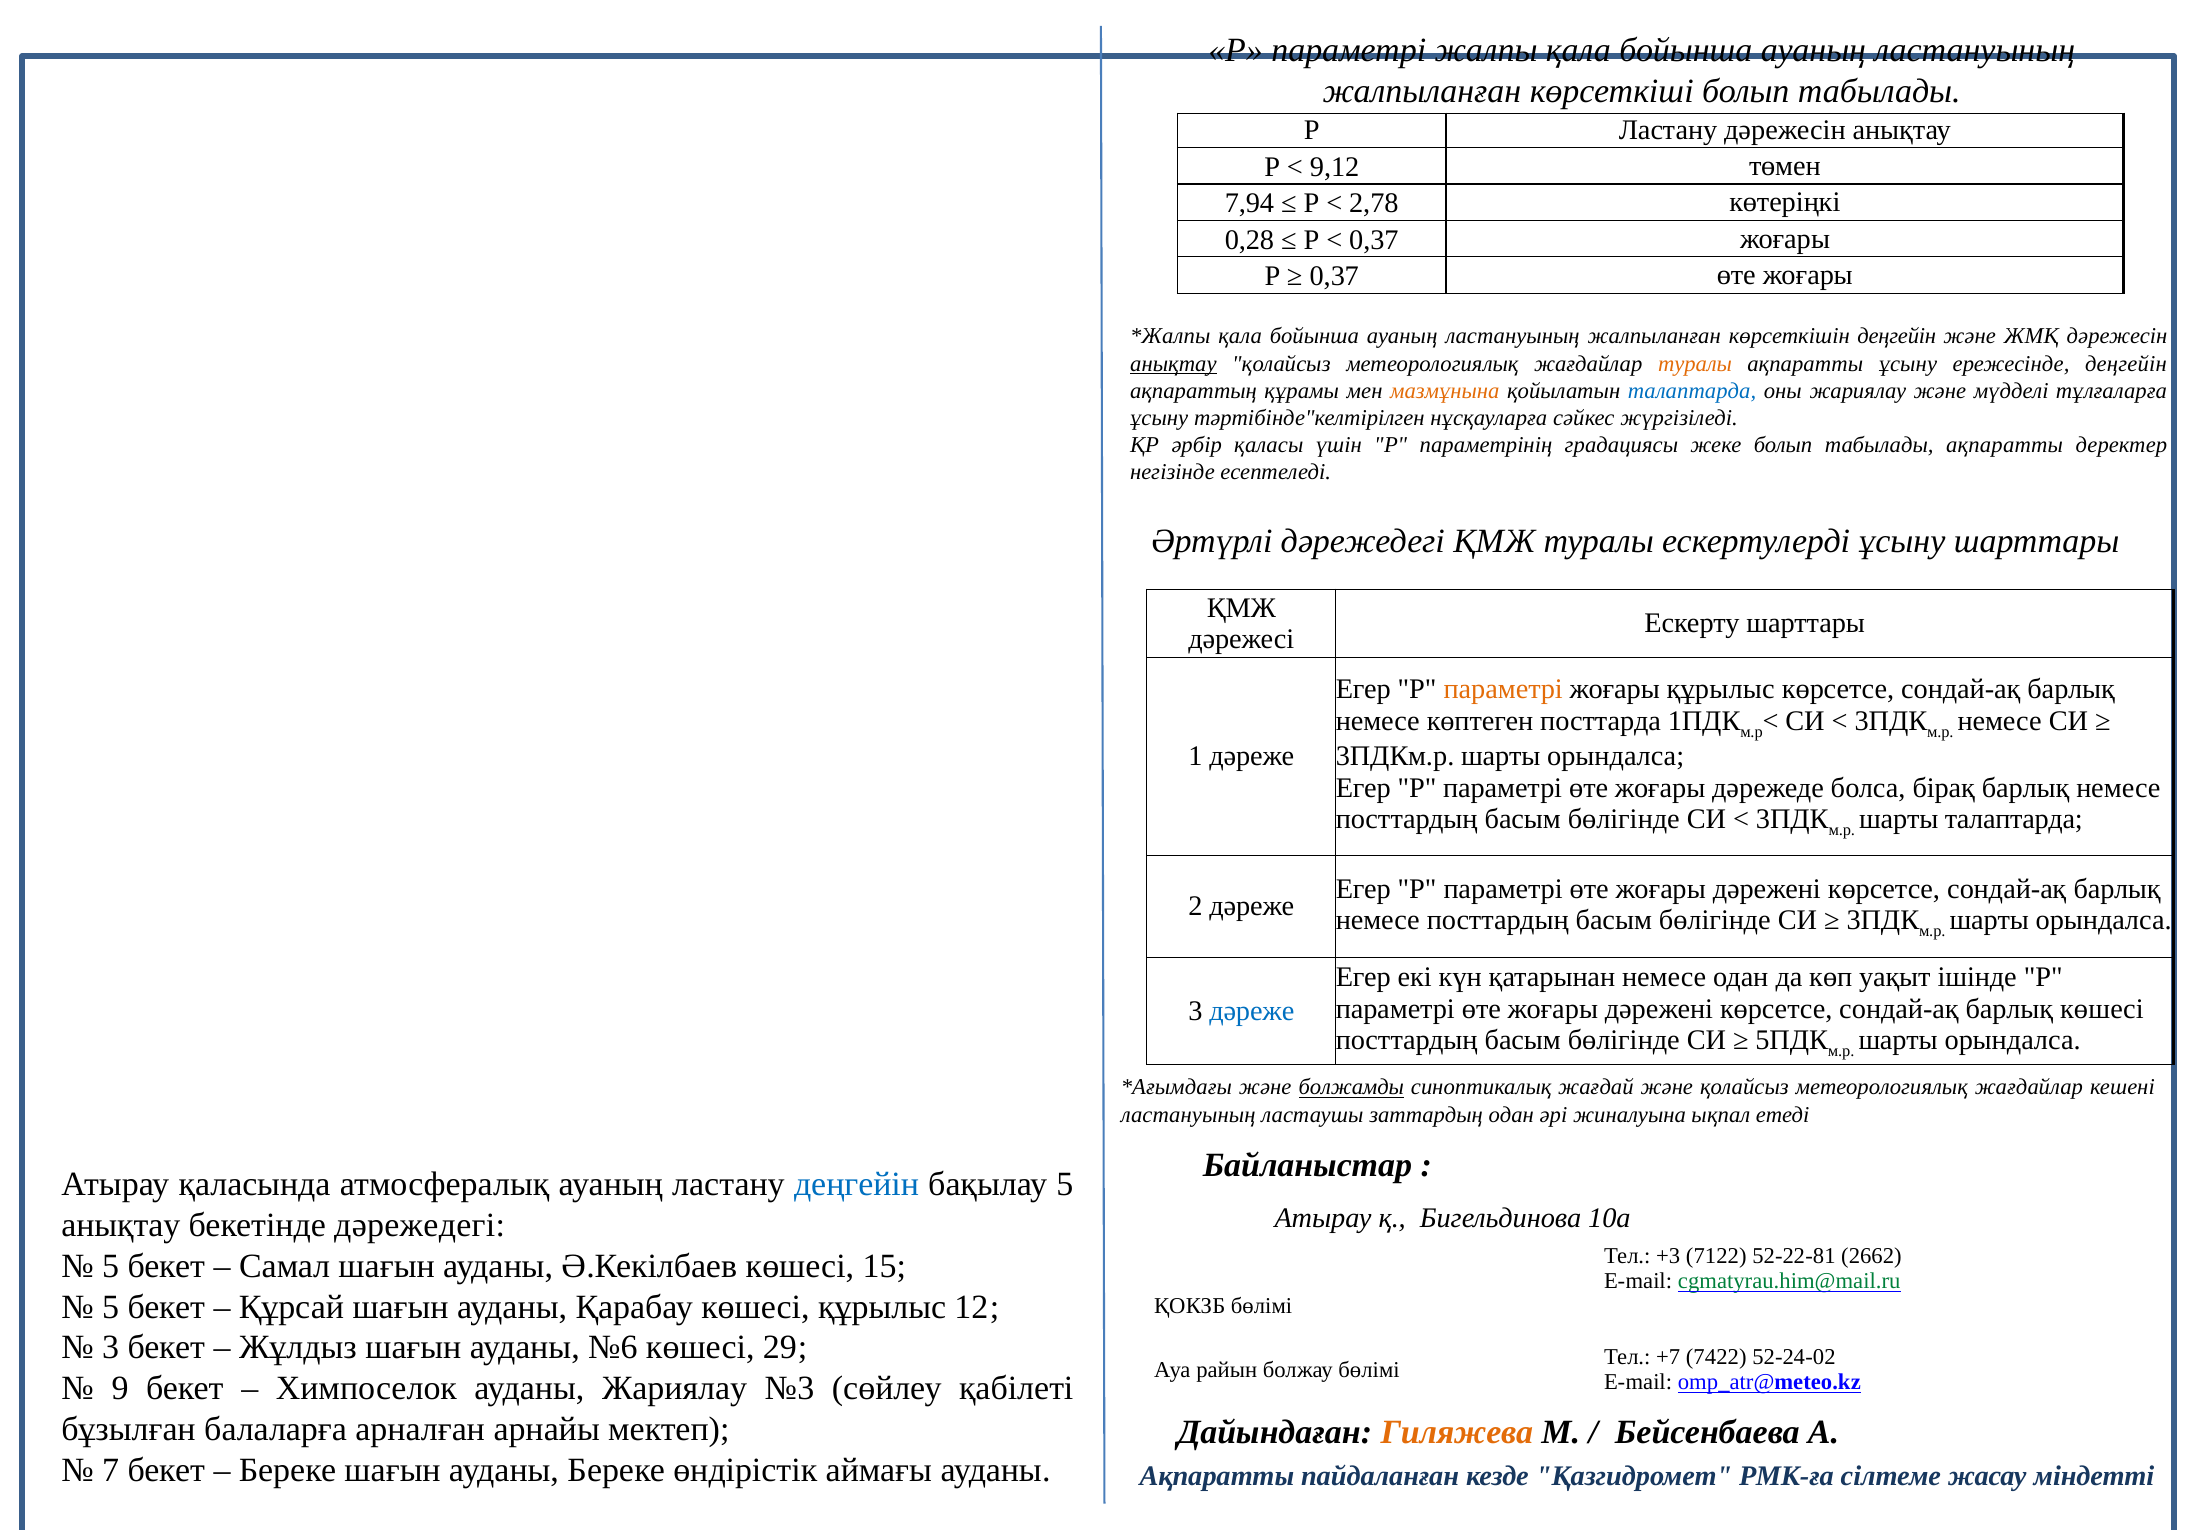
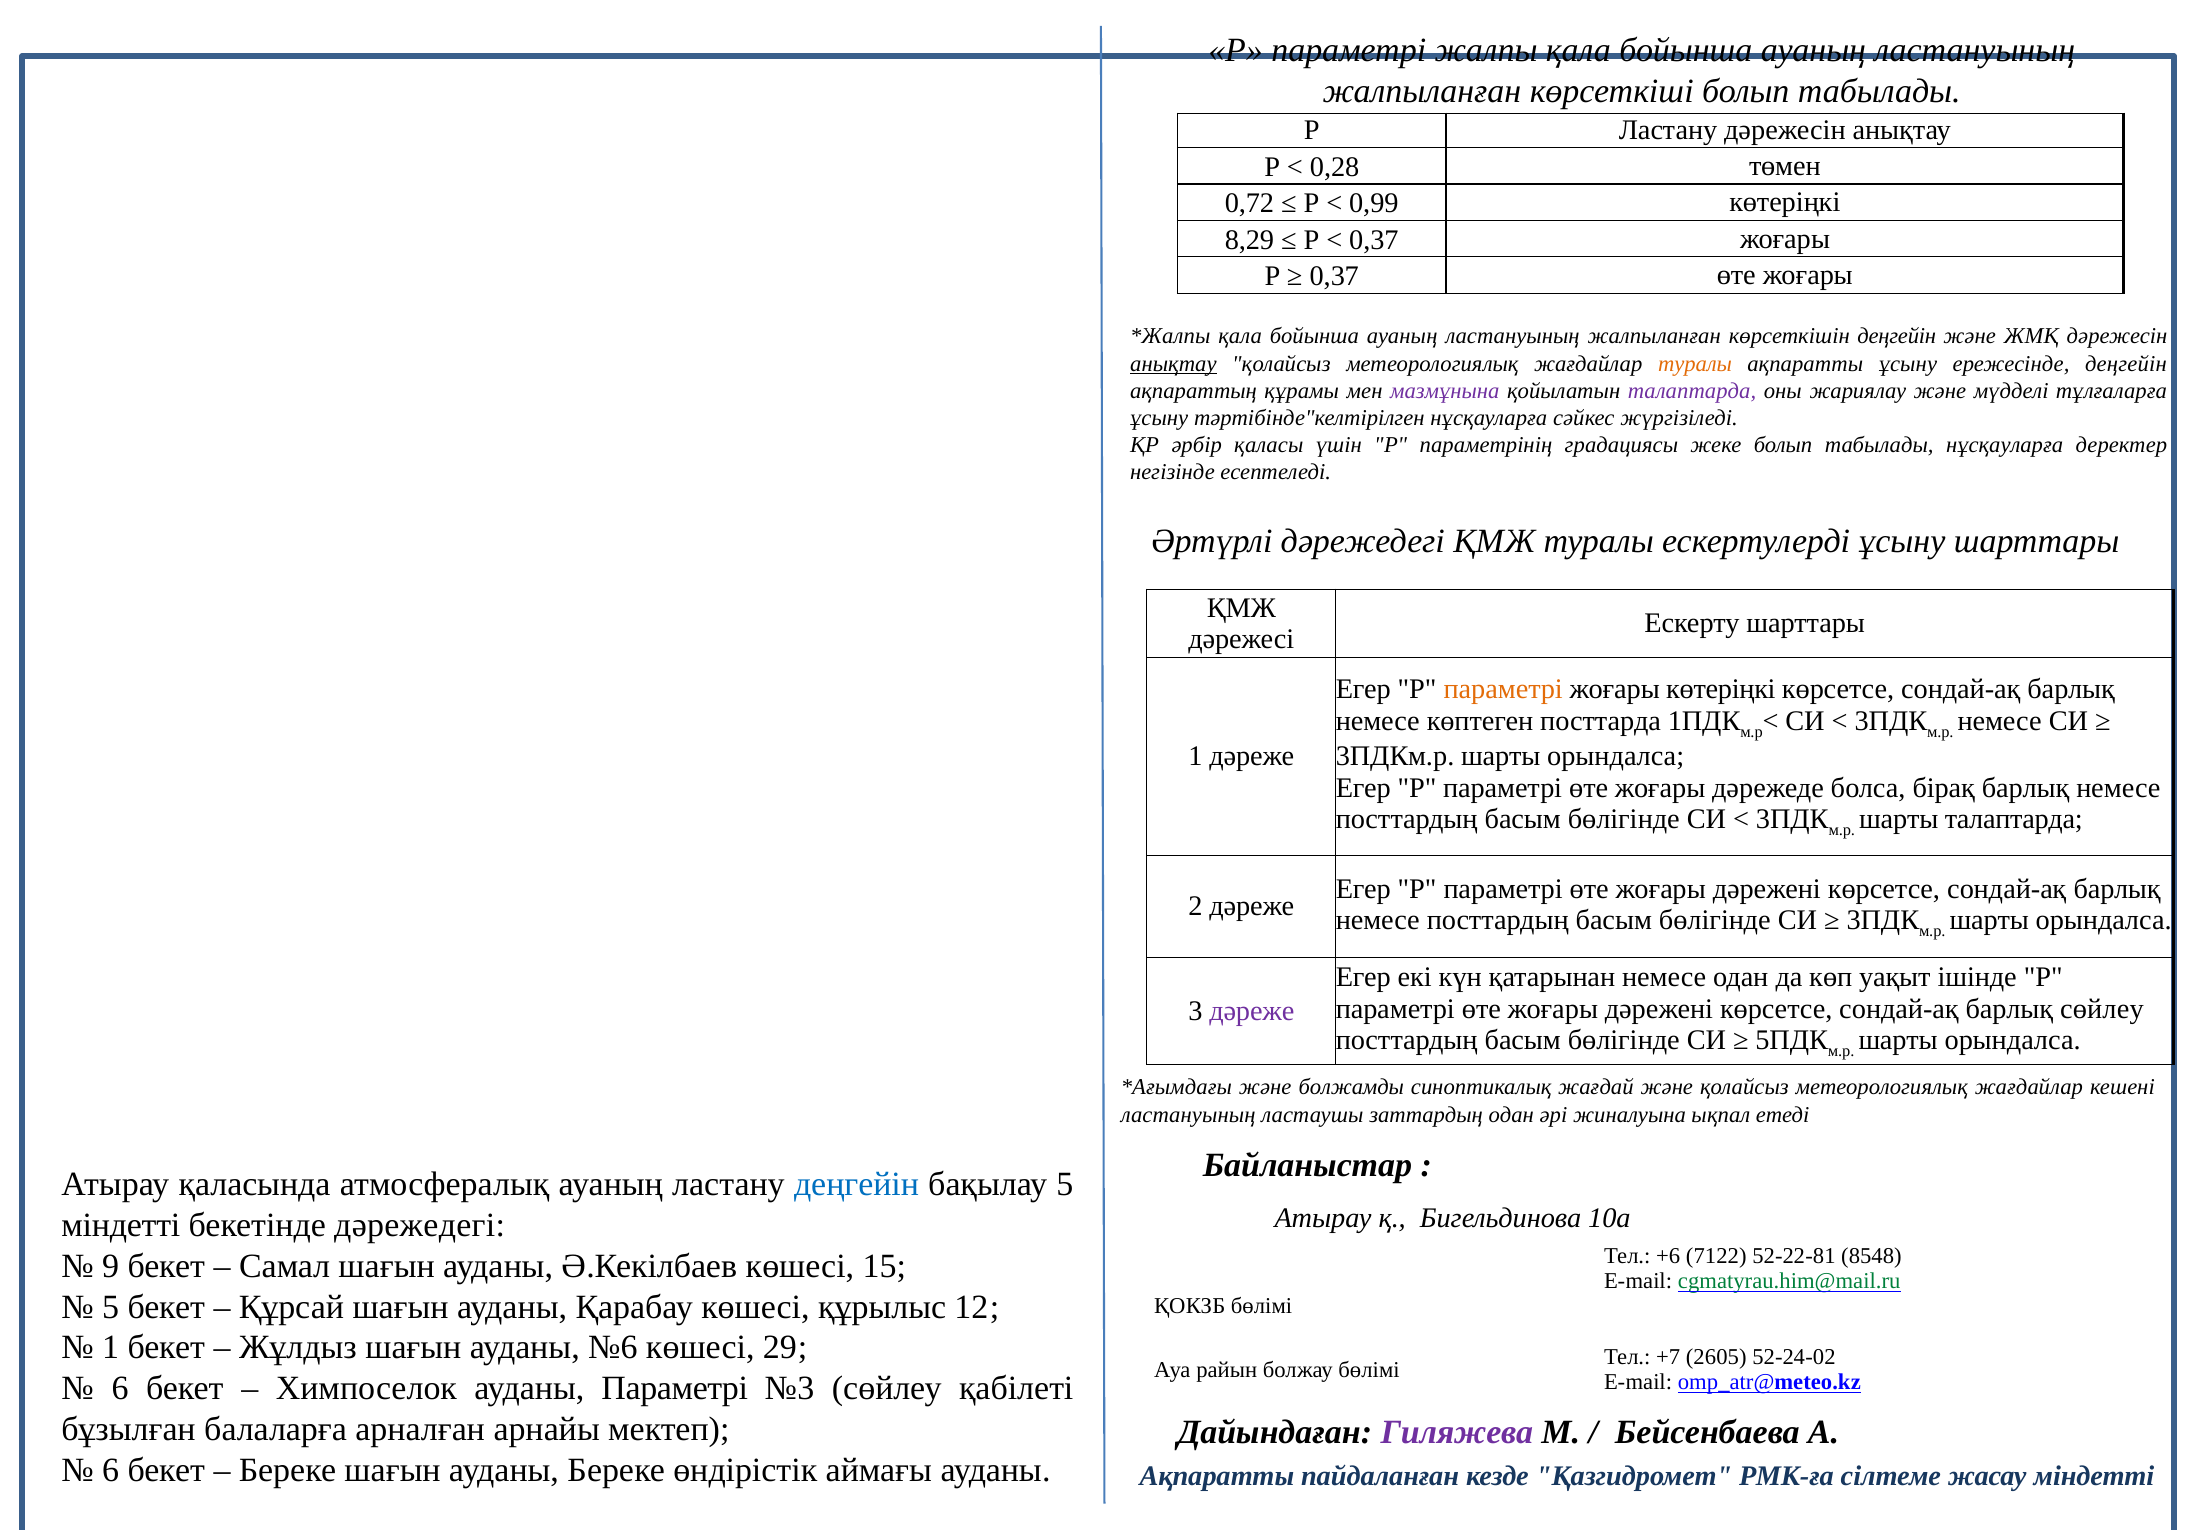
9,12: 9,12 -> 0,28
7,94: 7,94 -> 0,72
2,78: 2,78 -> 0,99
0,28: 0,28 -> 8,29
мазмұнына colour: orange -> purple
талаптарда at (1692, 391) colour: blue -> purple
табылады ақпаратты: ақпаратты -> нұсқауларға
жоғары құрылыс: құрылыс -> көтеріңкі
барлық көшесі: көшесі -> сөйлеу
дәреже at (1252, 1011) colour: blue -> purple
болжамды underline: present -> none
анықтау at (121, 1225): анықтау -> міндетті
+3: +3 -> +6
2662: 2662 -> 8548
5 at (111, 1265): 5 -> 9
3 at (111, 1347): 3 -> 1
7422: 7422 -> 2605
9 at (120, 1388): 9 -> 6
ауданы Жариялау: Жариялау -> Параметрі
Гиляжева colour: orange -> purple
7 at (111, 1469): 7 -> 6
